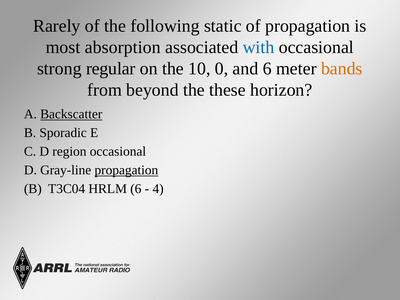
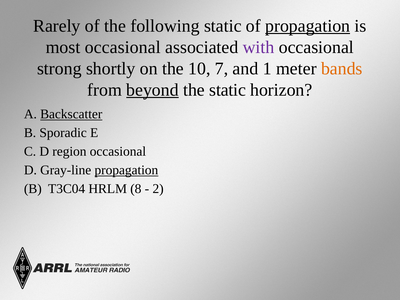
propagation at (308, 26) underline: none -> present
most absorption: absorption -> occasional
with colour: blue -> purple
regular: regular -> shortly
0: 0 -> 7
and 6: 6 -> 1
beyond underline: none -> present
the these: these -> static
HRLM 6: 6 -> 8
4: 4 -> 2
